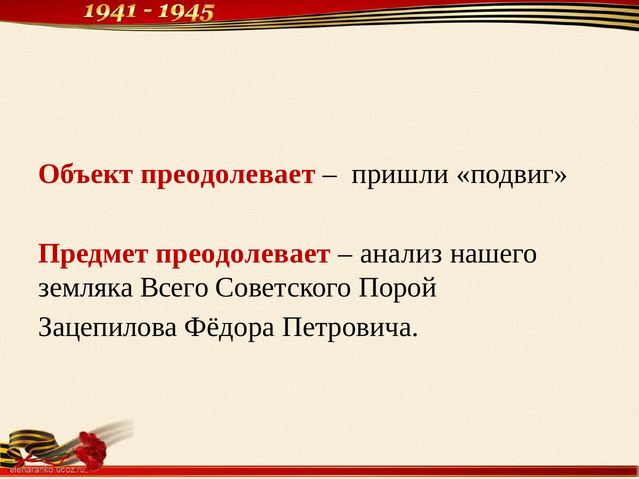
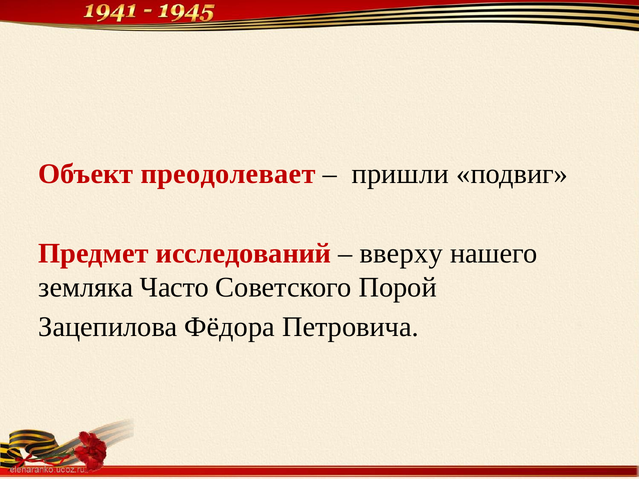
Предмет преодолевает: преодолевает -> исследований
анализ: анализ -> вверху
Всего: Всего -> Часто
